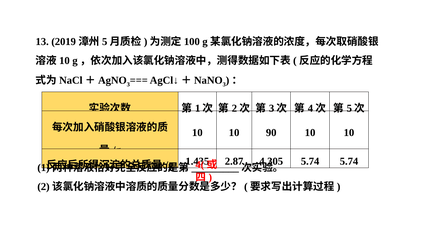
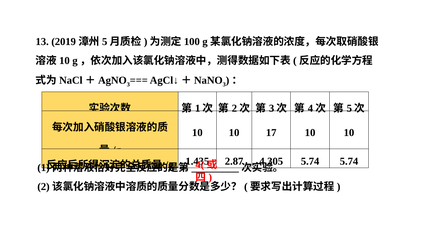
90: 90 -> 17
